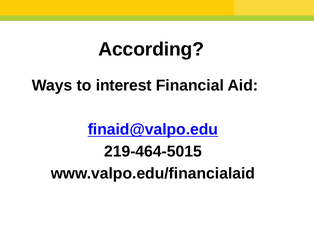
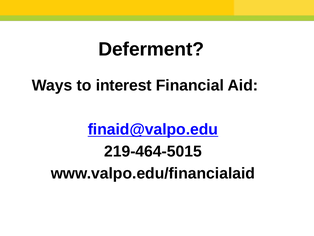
According: According -> Deferment
